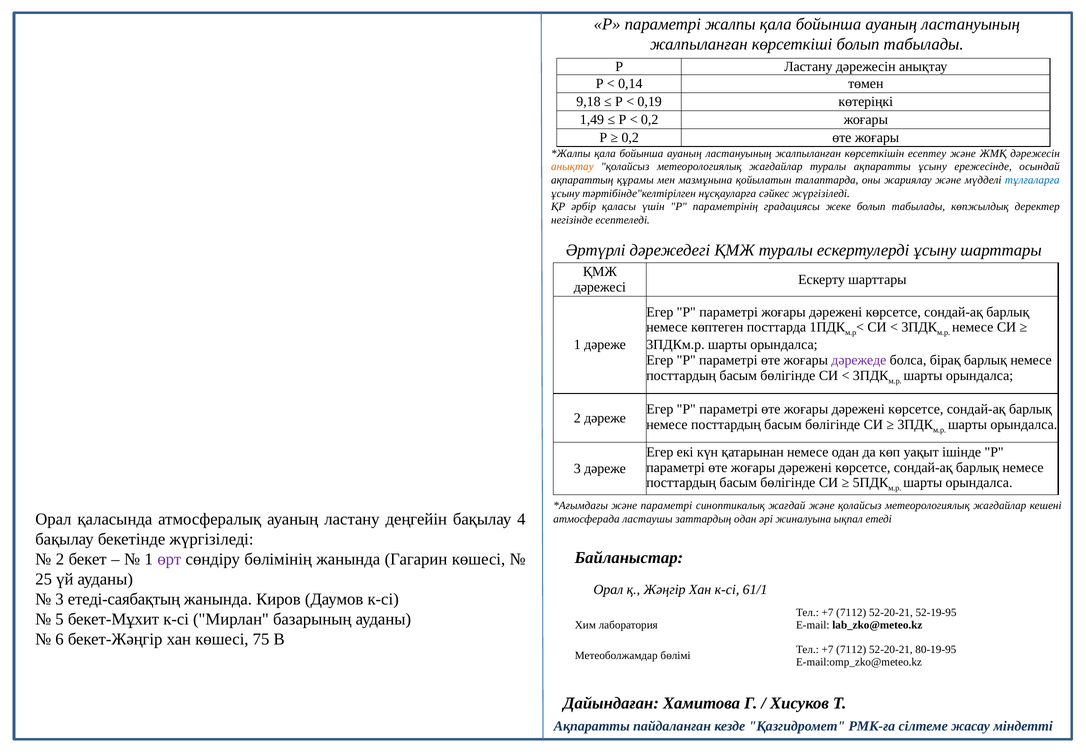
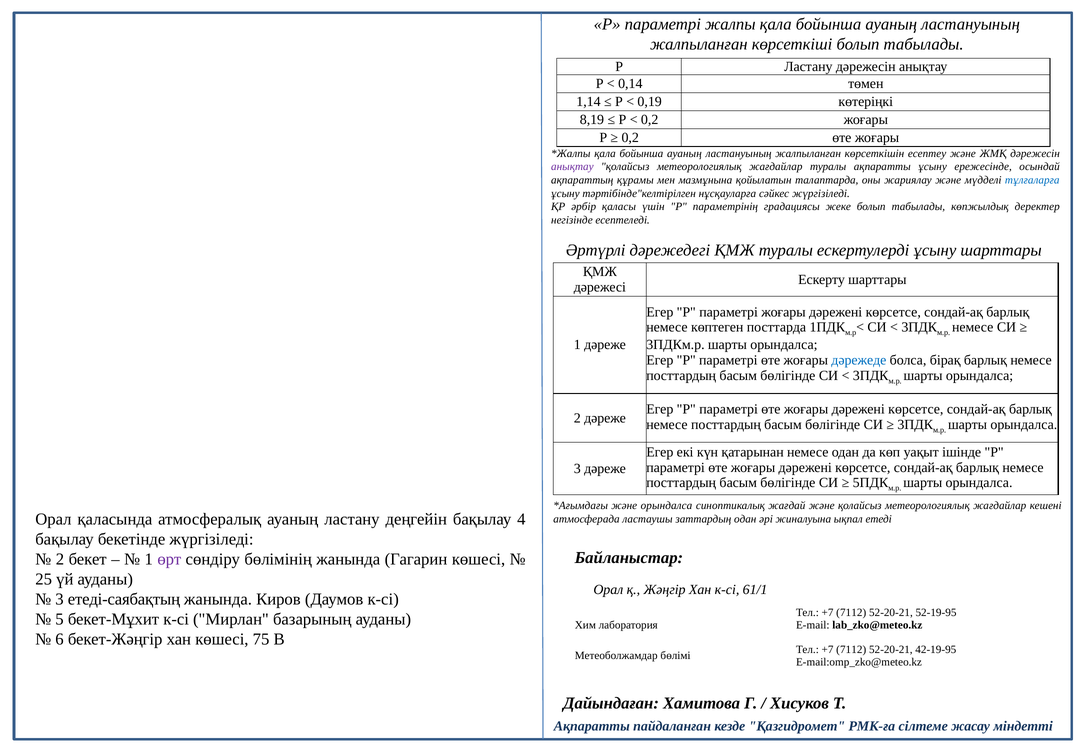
9,18: 9,18 -> 1,14
1,49: 1,49 -> 8,19
анықтау at (572, 167) colour: orange -> purple
дәрежеде colour: purple -> blue
және параметрі: параметрі -> орындалса
80-19-95: 80-19-95 -> 42-19-95
